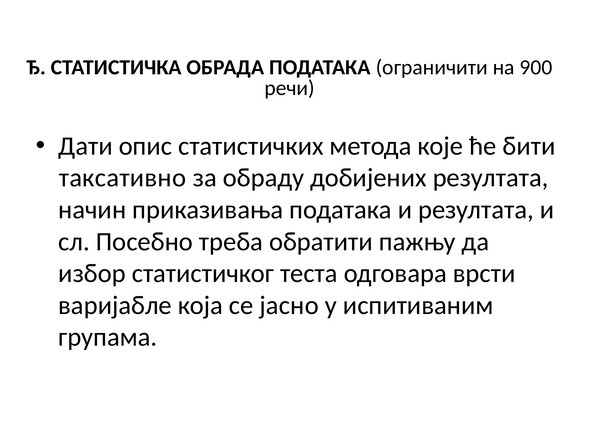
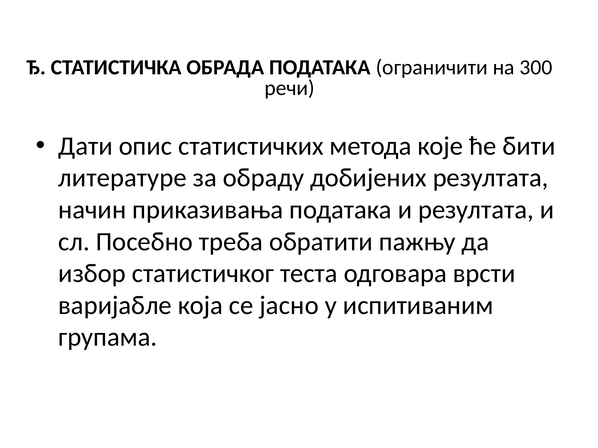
900: 900 -> 300
таксативно: таксативно -> литературе
